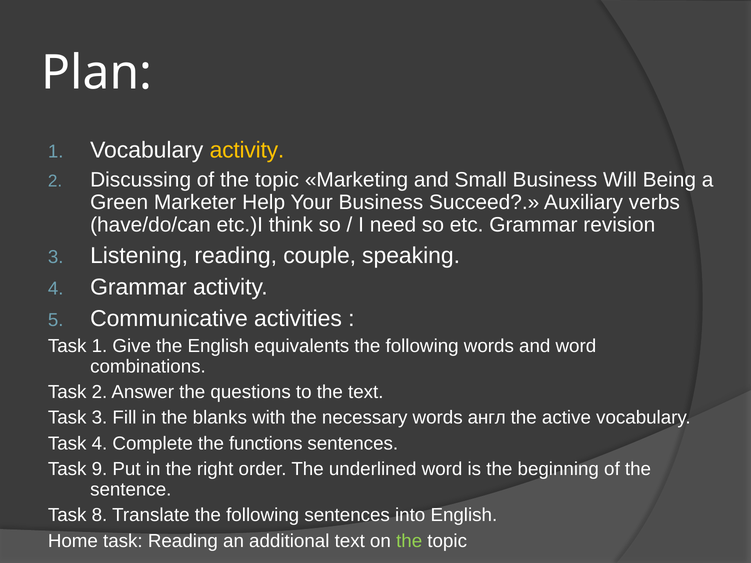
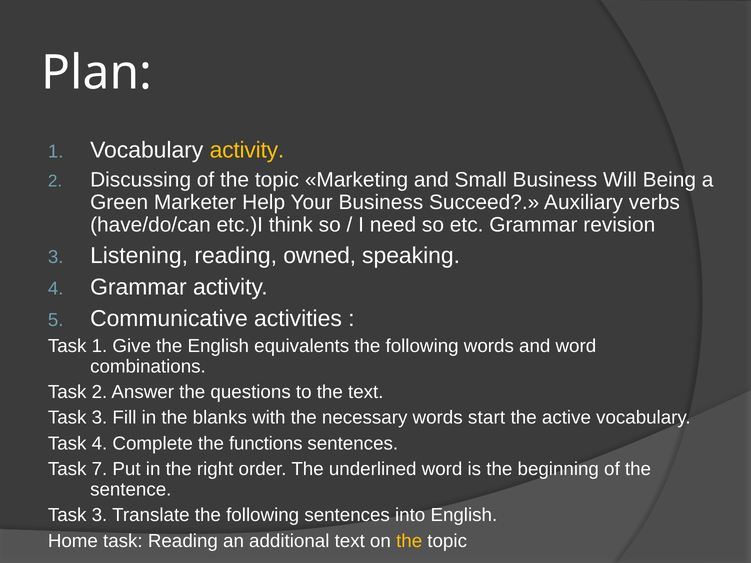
couple: couple -> owned
англ: англ -> start
9: 9 -> 7
8 at (100, 515): 8 -> 3
the at (409, 541) colour: light green -> yellow
